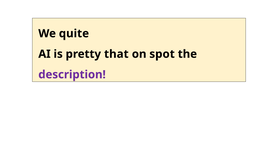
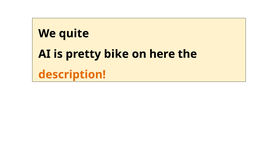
that: that -> bike
spot: spot -> here
description colour: purple -> orange
